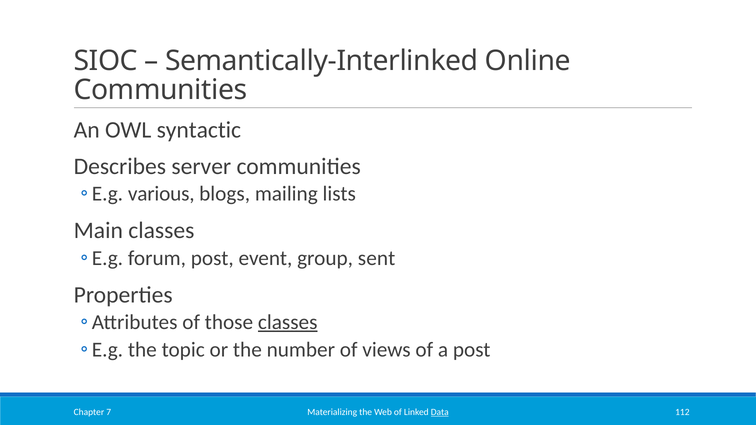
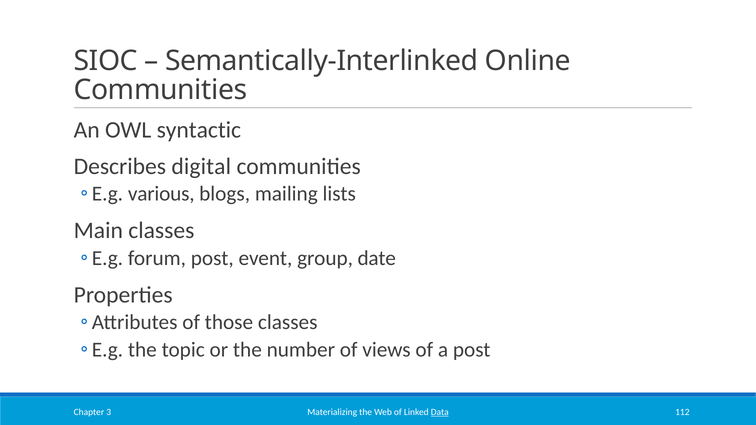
server: server -> digital
sent: sent -> date
classes at (288, 322) underline: present -> none
7: 7 -> 3
